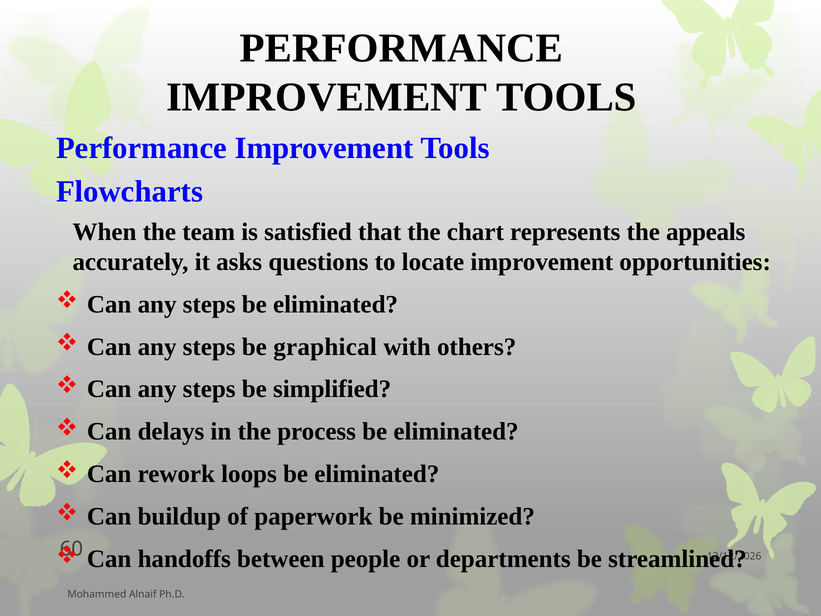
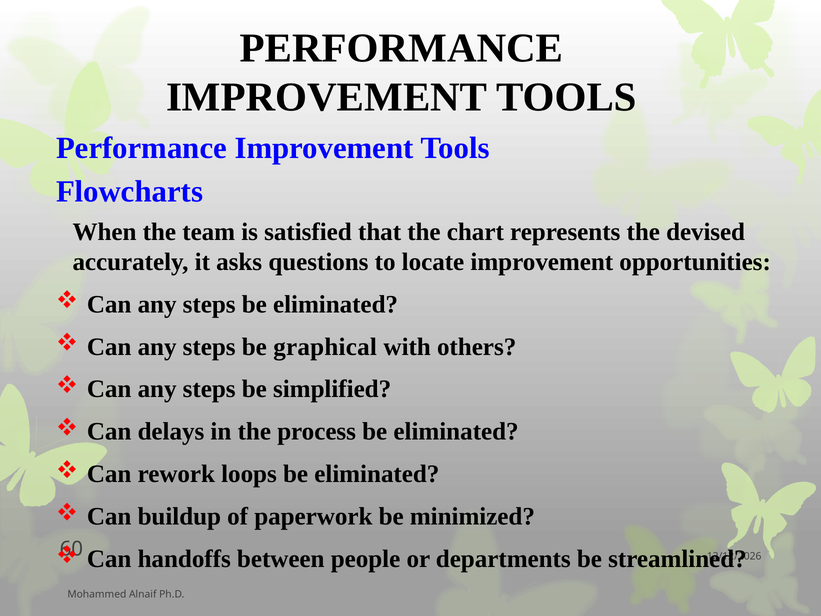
appeals: appeals -> devised
